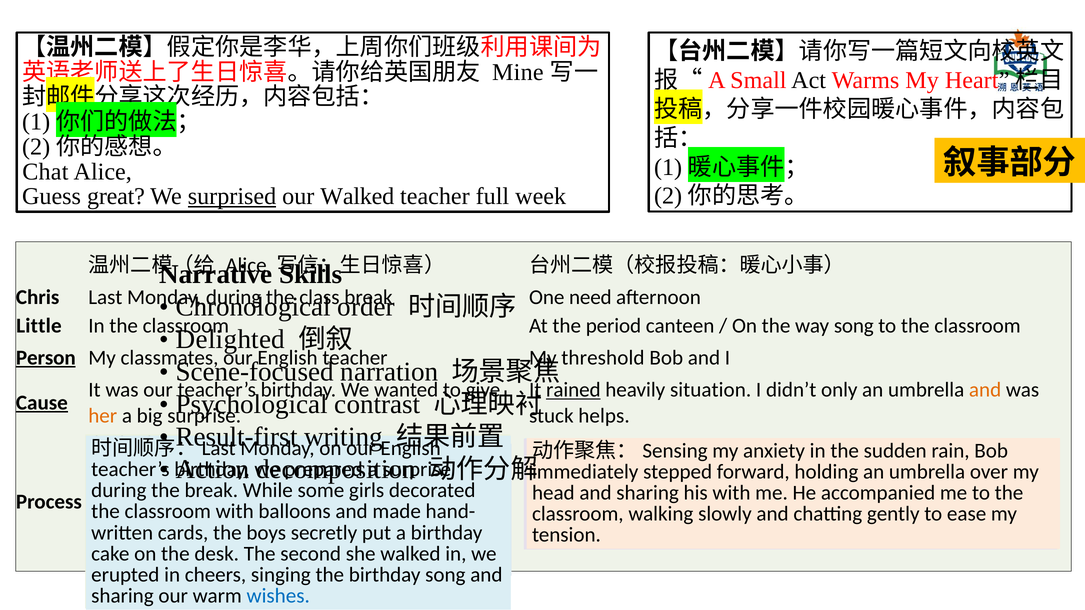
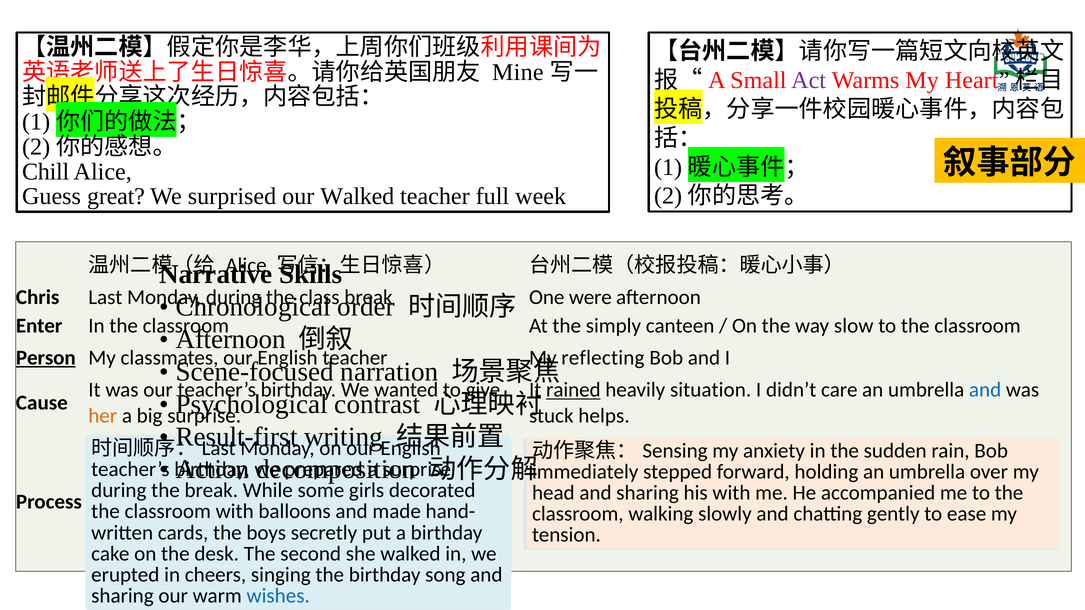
Act colour: black -> purple
Chat at (45, 172): Chat -> Chill
surprised underline: present -> none
need: need -> were
Little: Little -> Enter
period: period -> simply
way song: song -> slow
Delighted at (230, 339): Delighted -> Afternoon
threshold: threshold -> reflecting
only: only -> care
and at (985, 390) colour: orange -> blue
Cause underline: present -> none
